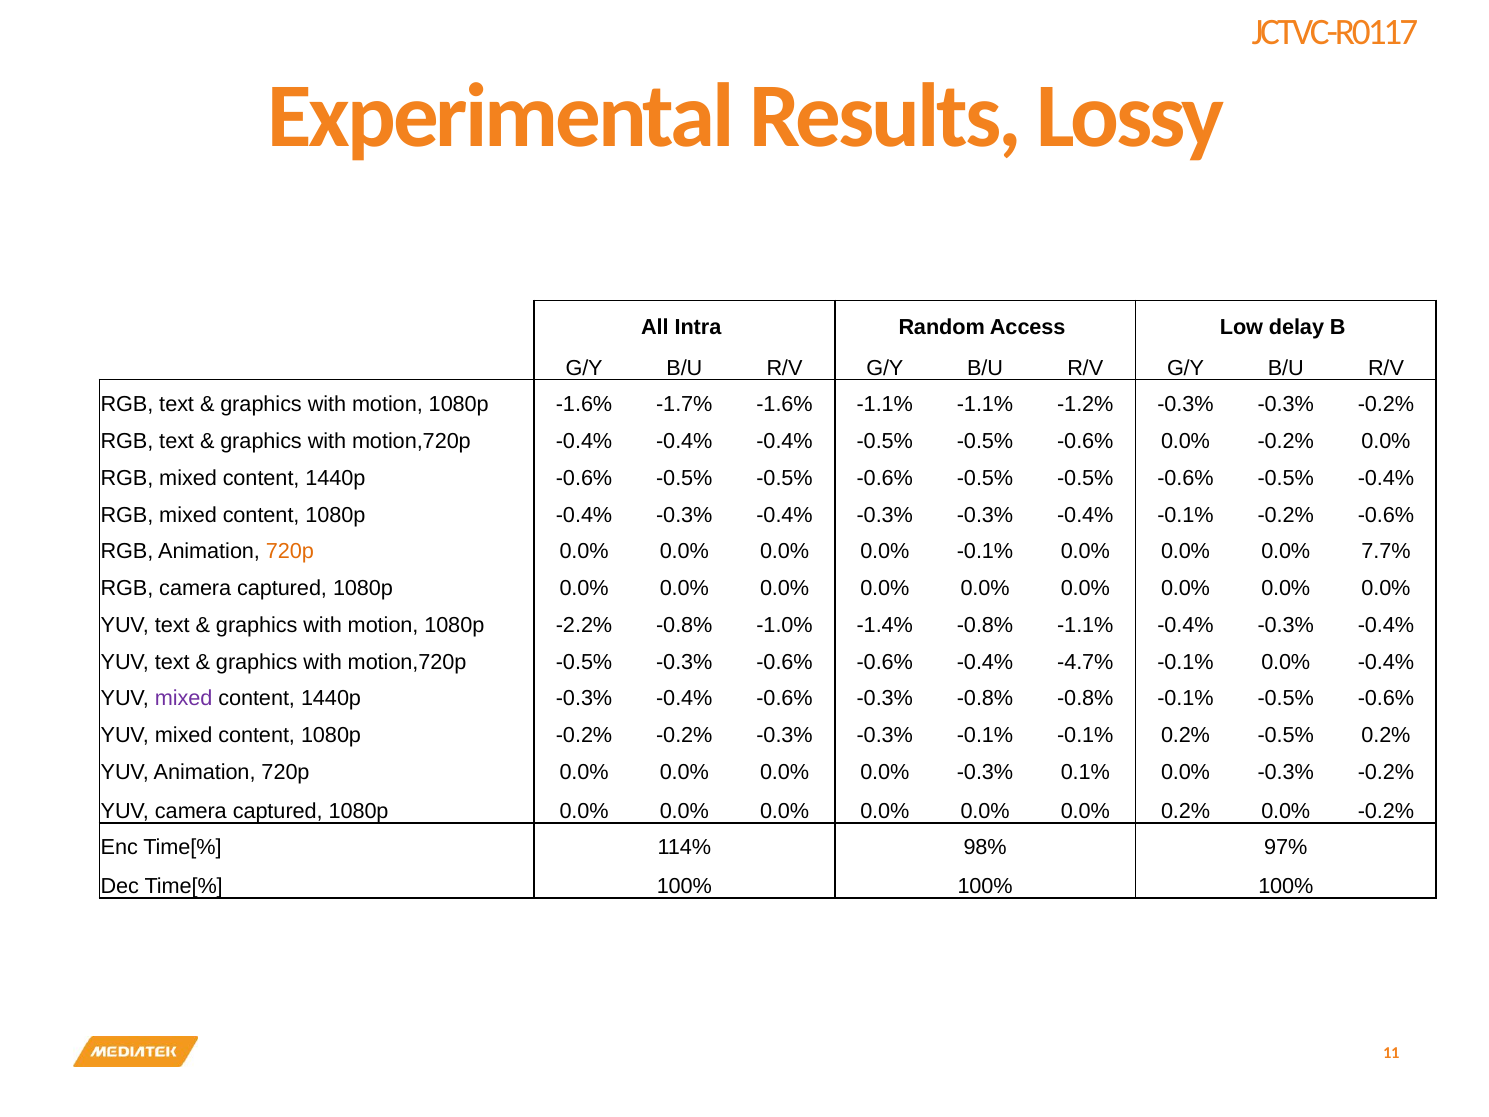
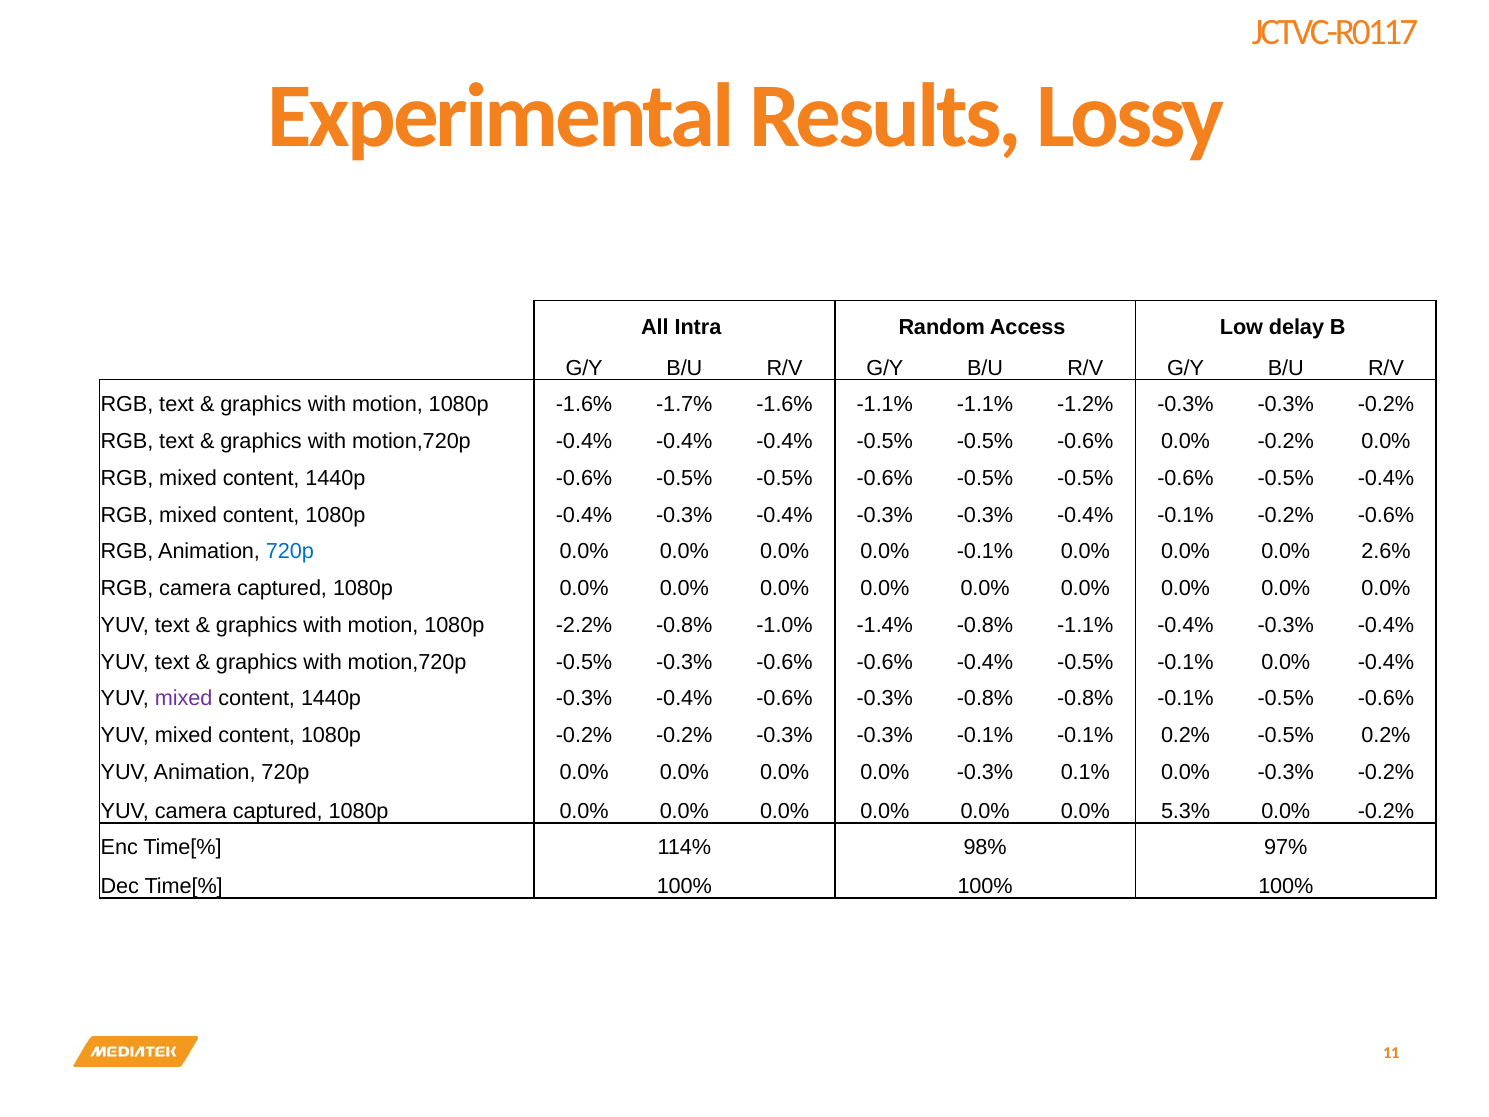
720p at (290, 552) colour: orange -> blue
7.7%: 7.7% -> 2.6%
-0.6% -0.4% -4.7%: -4.7% -> -0.5%
0.0% 0.2%: 0.2% -> 5.3%
